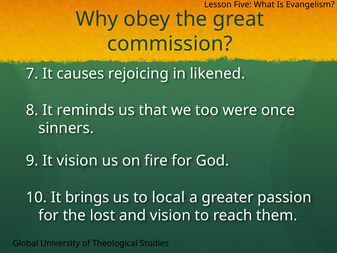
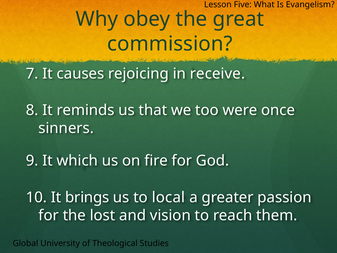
likened: likened -> receive
It vision: vision -> which
